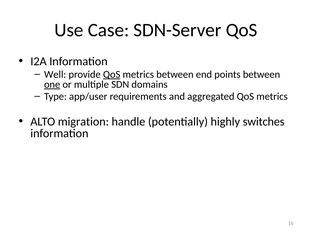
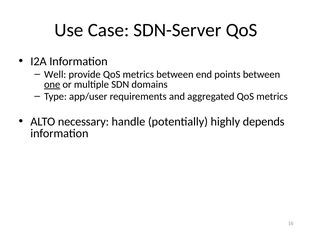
QoS at (112, 74) underline: present -> none
migration: migration -> necessary
switches: switches -> depends
